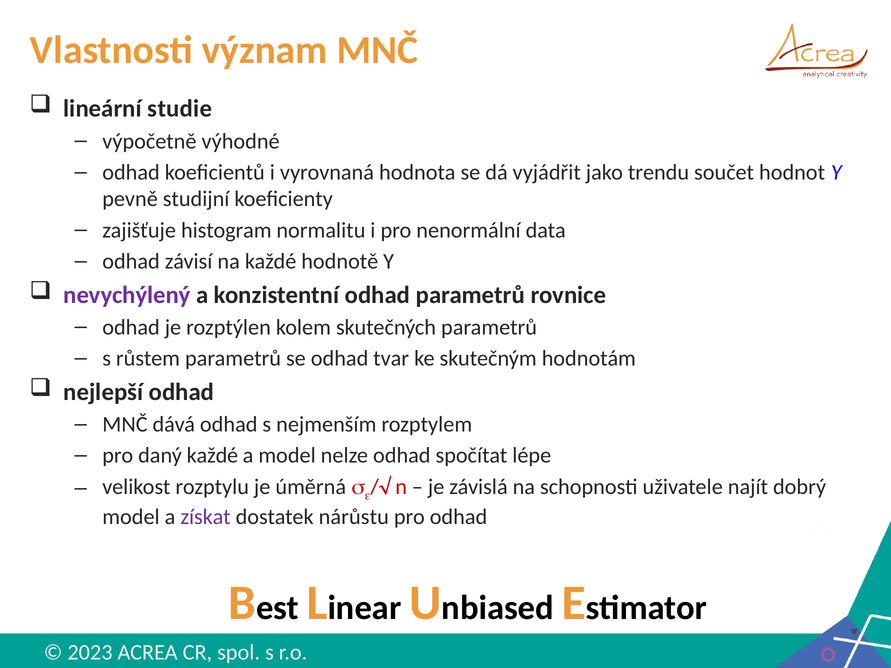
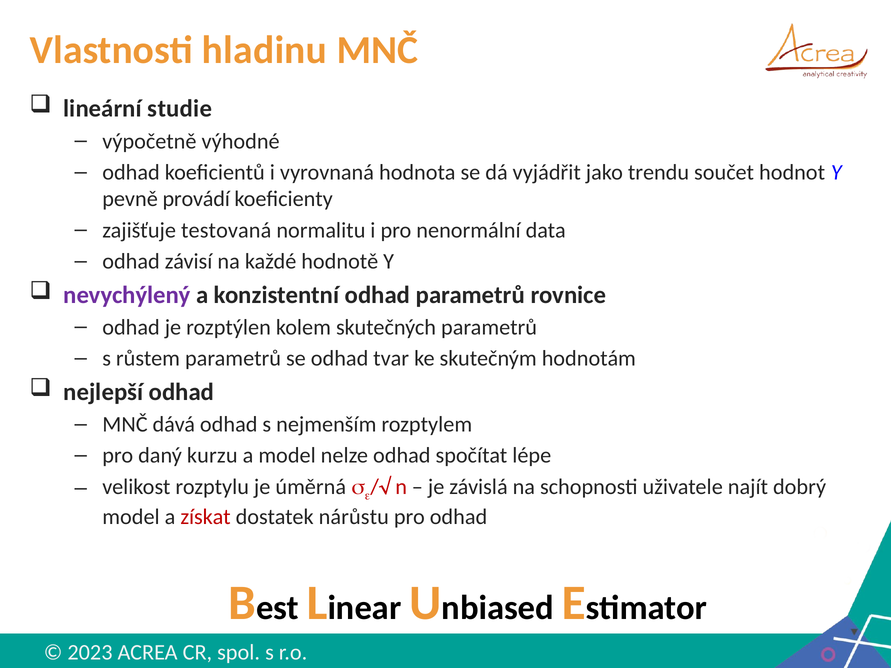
význam: význam -> hladinu
studijní: studijní -> provádí
histogram: histogram -> testovaná
daný každé: každé -> kurzu
získat colour: purple -> red
